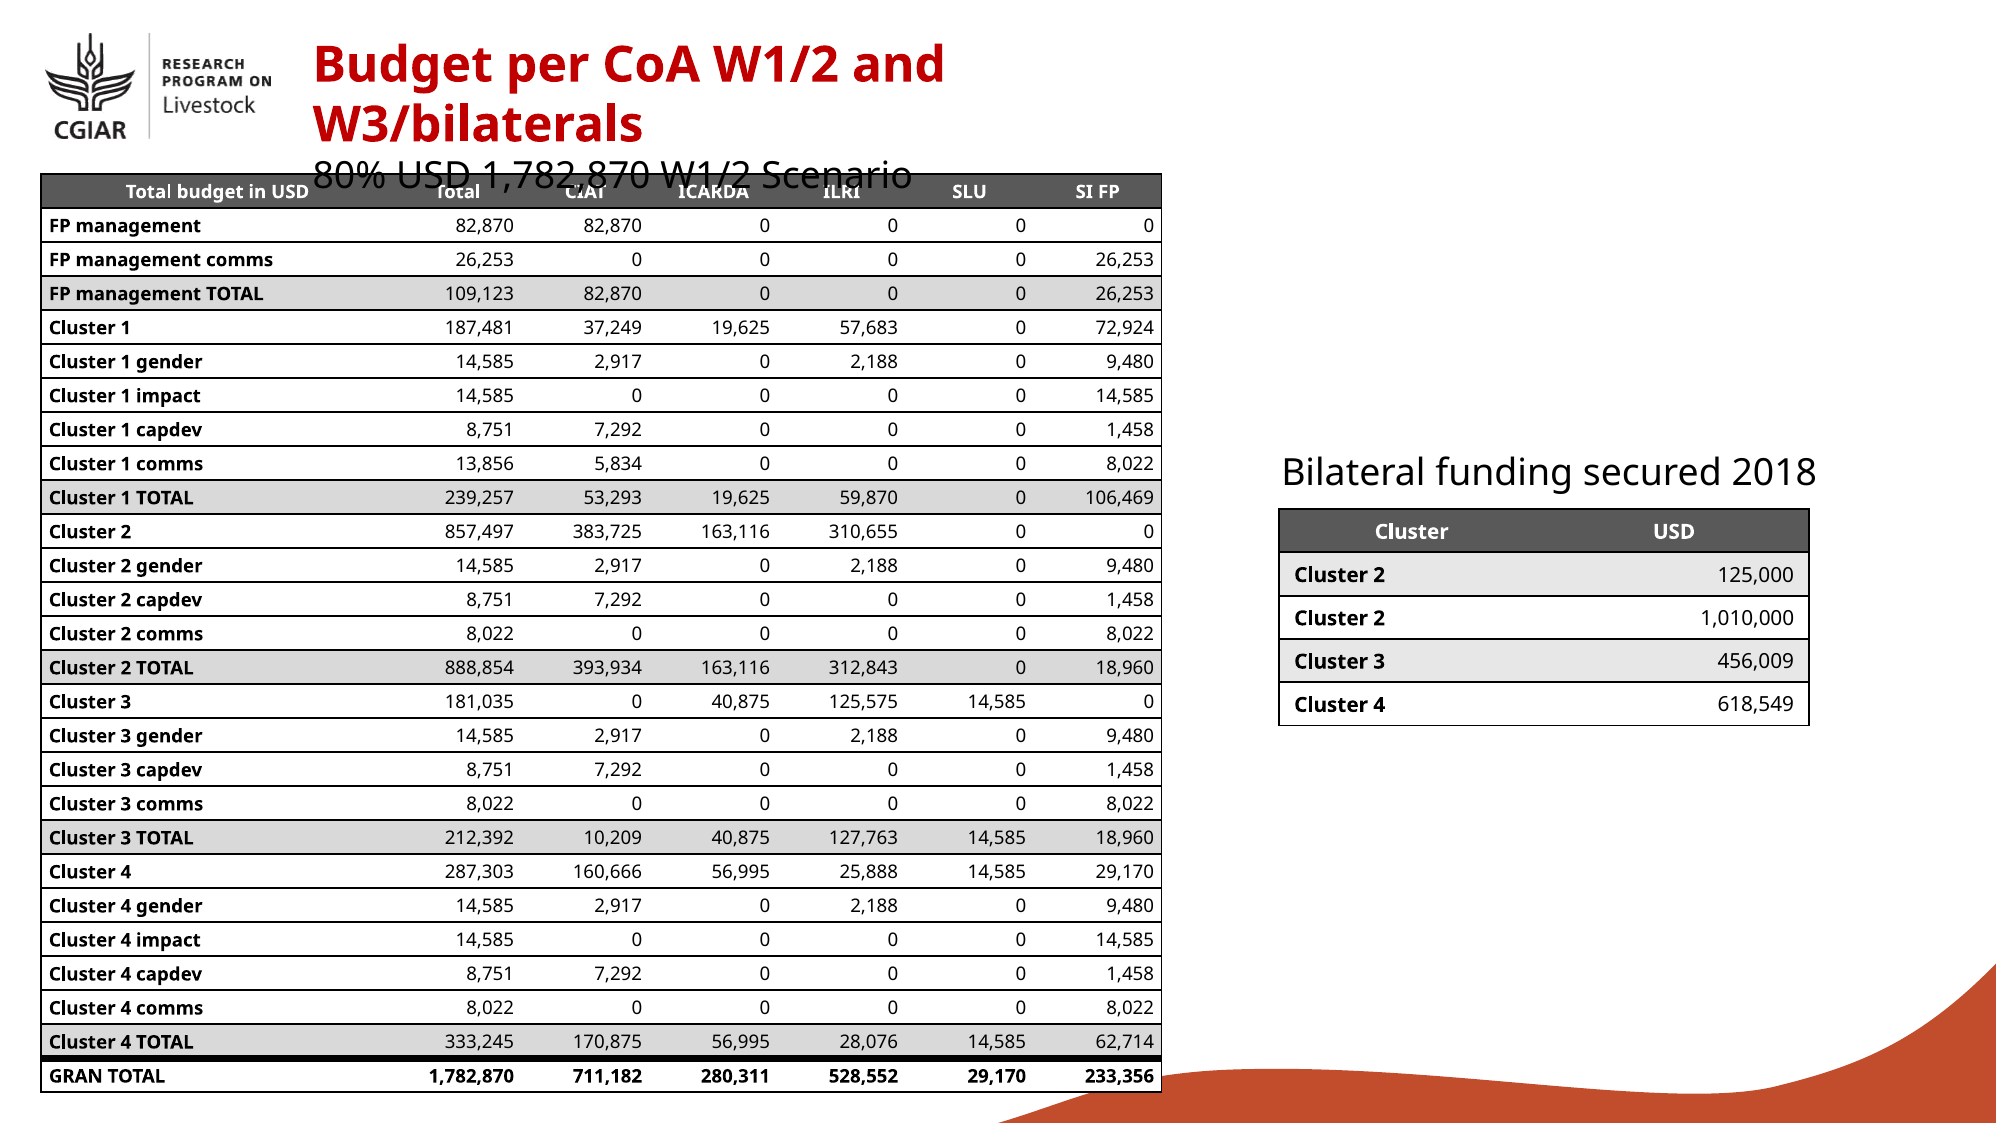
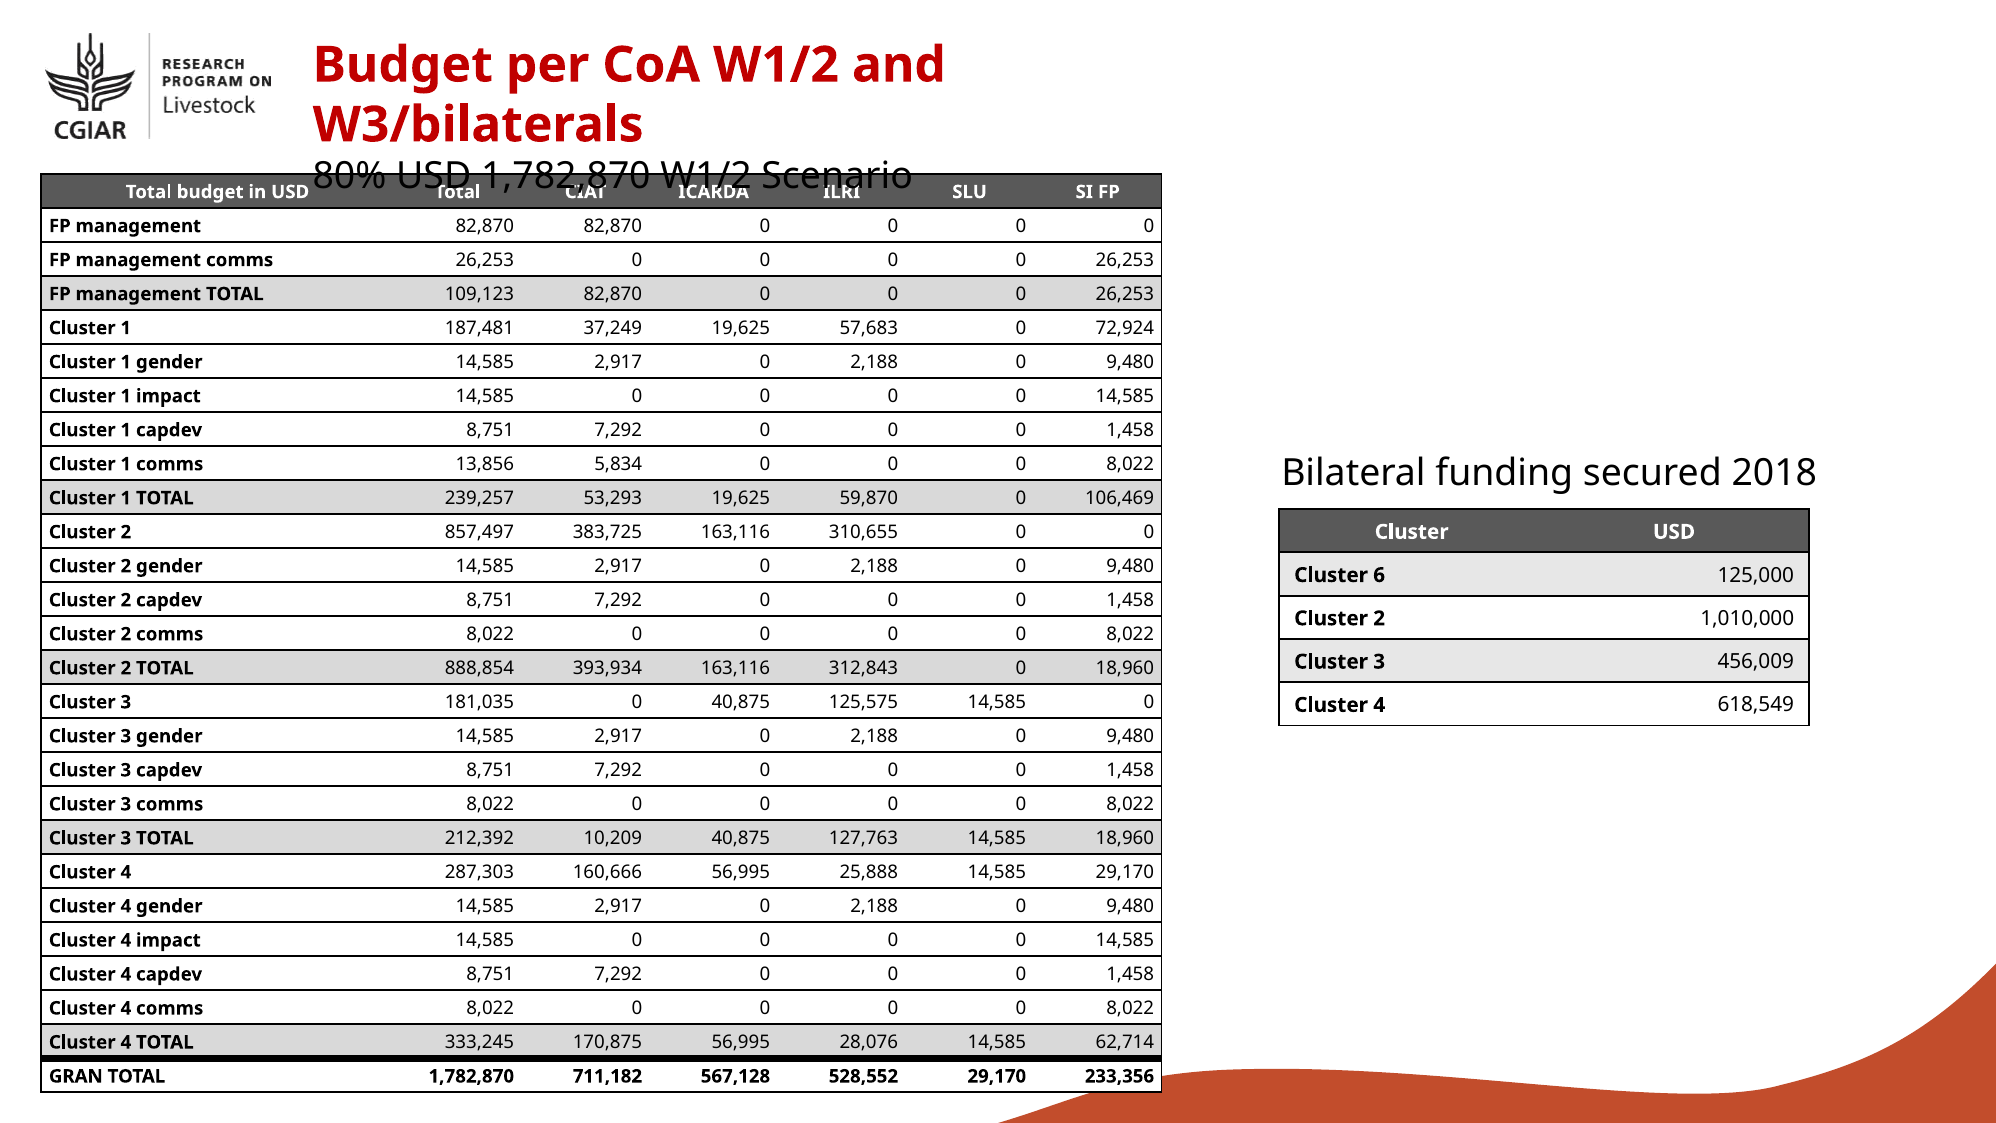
2 at (1379, 575): 2 -> 6
280,311: 280,311 -> 567,128
